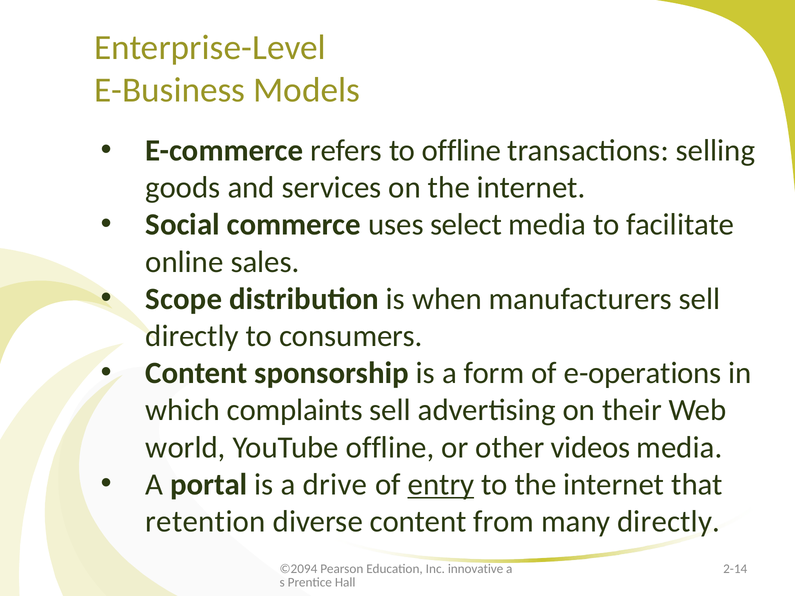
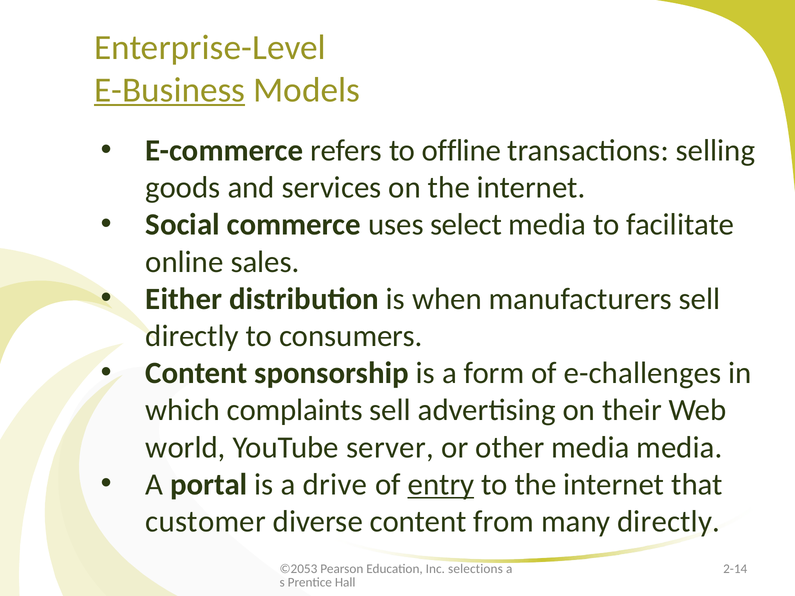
E-Business underline: none -> present
Scope: Scope -> Either
e-operations: e-operations -> e-challenges
YouTube offline: offline -> server
other videos: videos -> media
retention: retention -> customer
©2094: ©2094 -> ©2053
innovative: innovative -> selections
